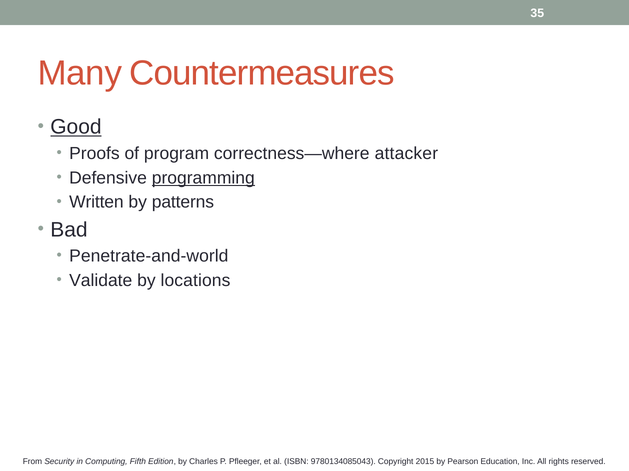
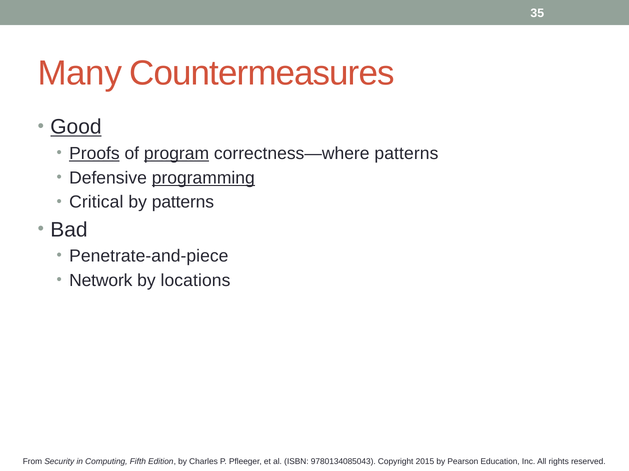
Proofs underline: none -> present
program underline: none -> present
correctness—where attacker: attacker -> patterns
Written: Written -> Critical
Penetrate-and-world: Penetrate-and-world -> Penetrate-and-piece
Validate: Validate -> Network
